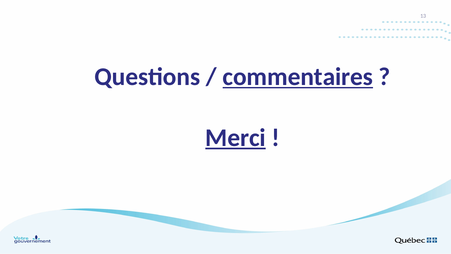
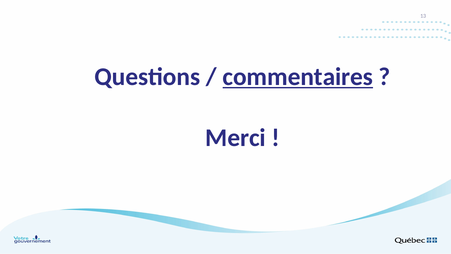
Merci underline: present -> none
